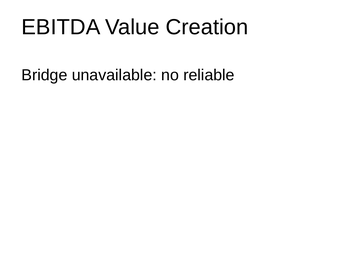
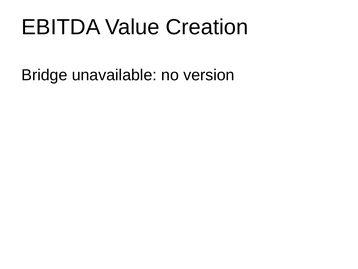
reliable: reliable -> version
